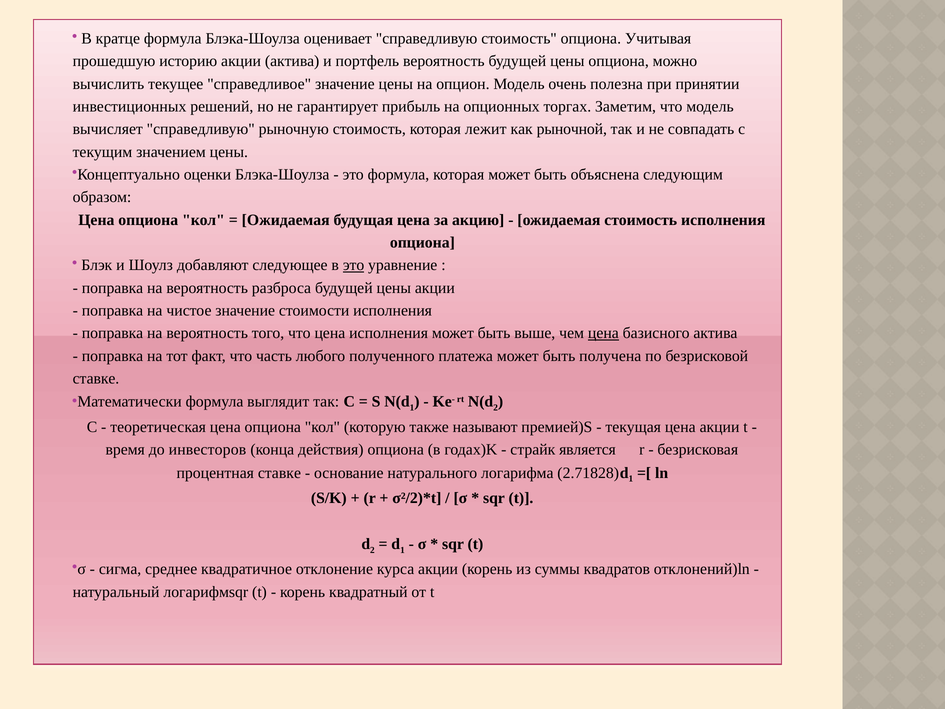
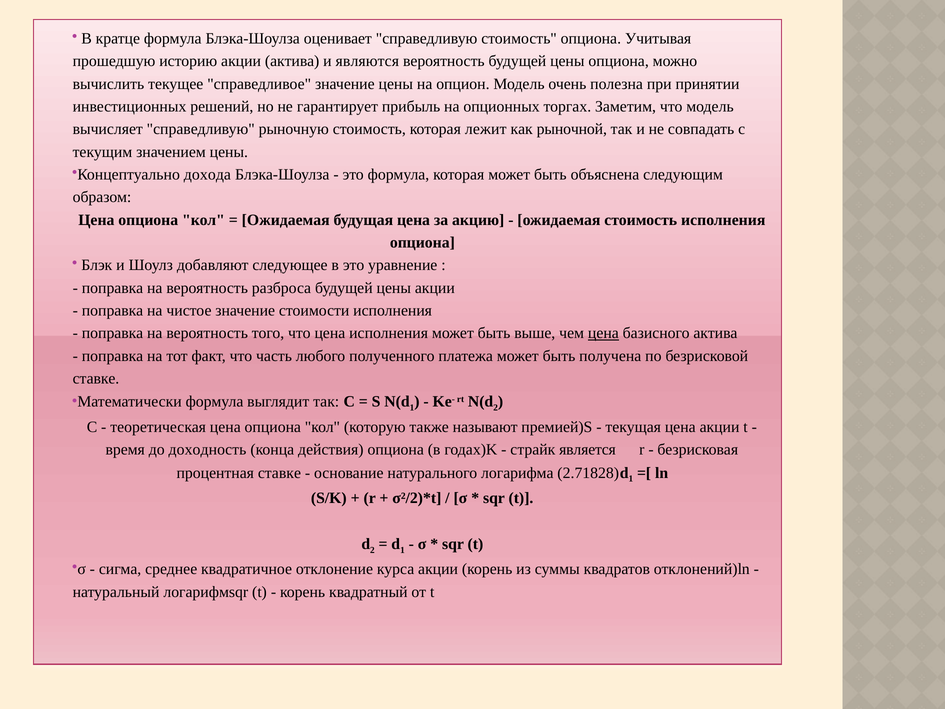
портфель: портфель -> являются
оценки: оценки -> дохода
это at (354, 265) underline: present -> none
инвесторов: инвесторов -> доходность
